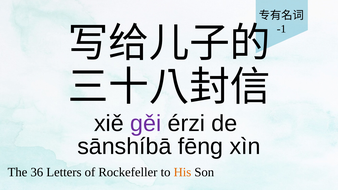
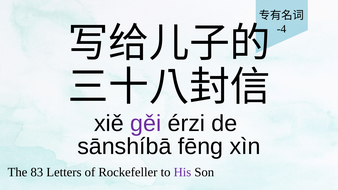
-1: -1 -> -4
36: 36 -> 83
His colour: orange -> purple
